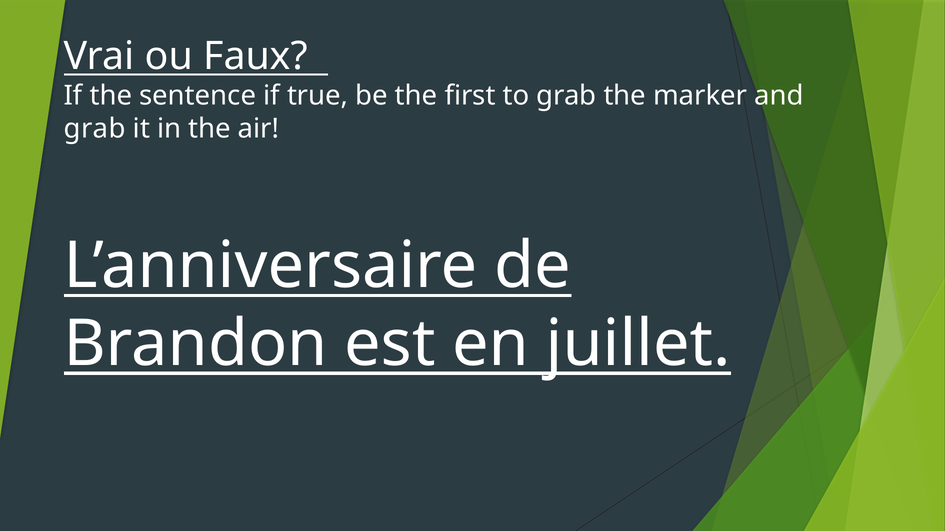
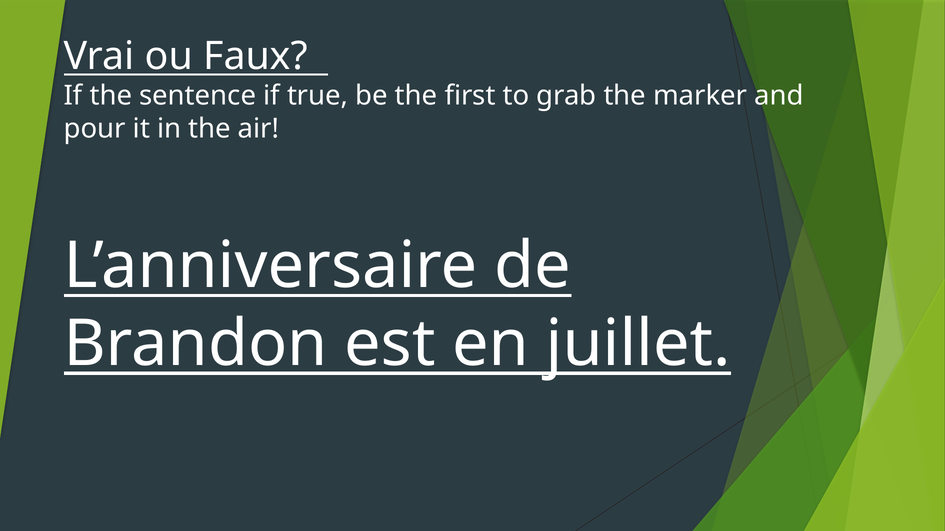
grab at (95, 129): grab -> pour
